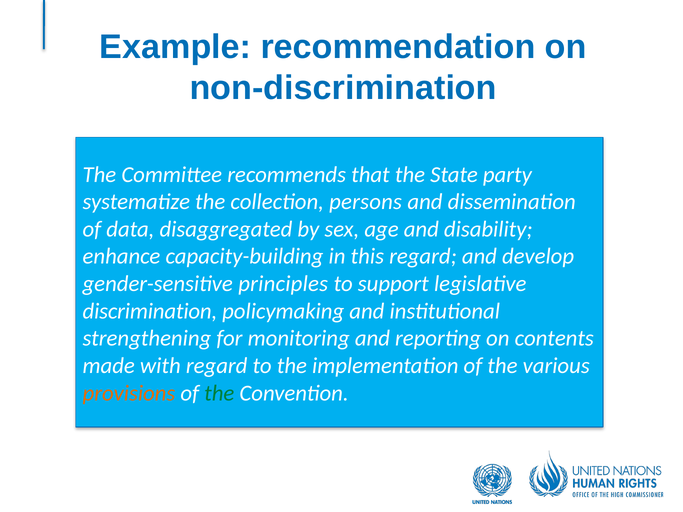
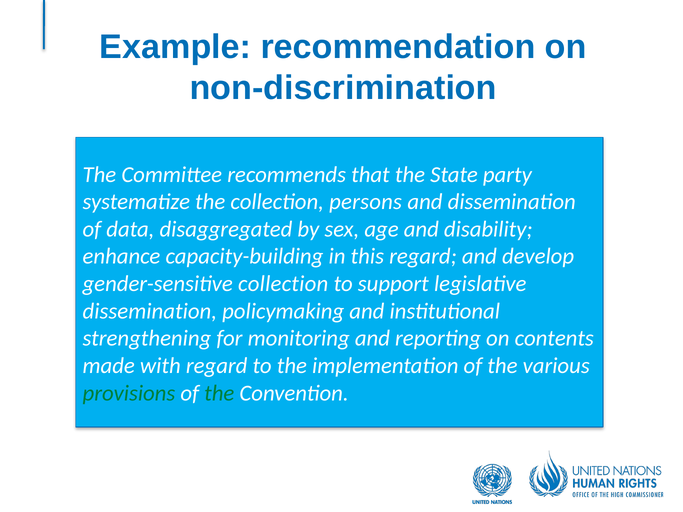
gender-sensitive principles: principles -> collection
discrimination at (150, 311): discrimination -> dissemination
provisions colour: orange -> green
